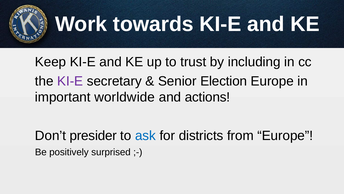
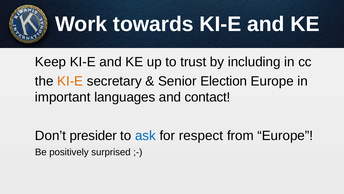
KI-E at (70, 81) colour: purple -> orange
worldwide: worldwide -> languages
actions: actions -> contact
districts: districts -> respect
